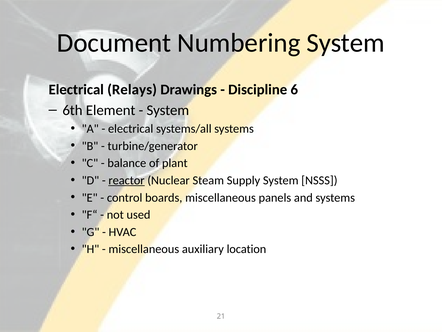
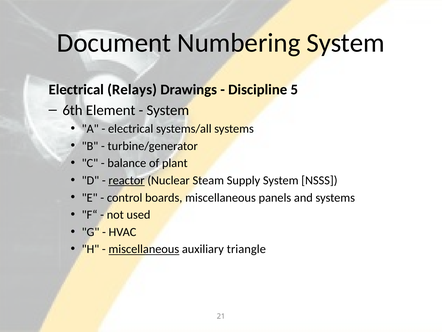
6: 6 -> 5
miscellaneous at (144, 249) underline: none -> present
location: location -> triangle
